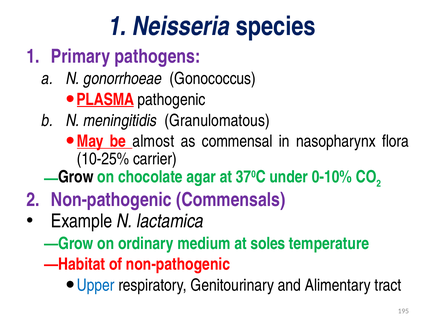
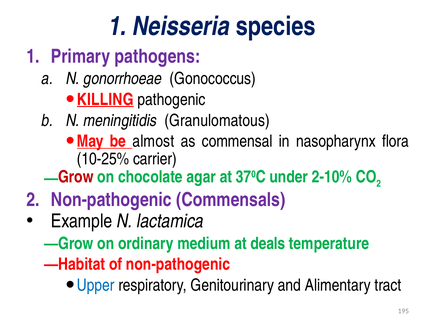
PLASMA: PLASMA -> KILLING
Grow at (76, 177) colour: black -> red
0-10%: 0-10% -> 2-10%
soles: soles -> deals
